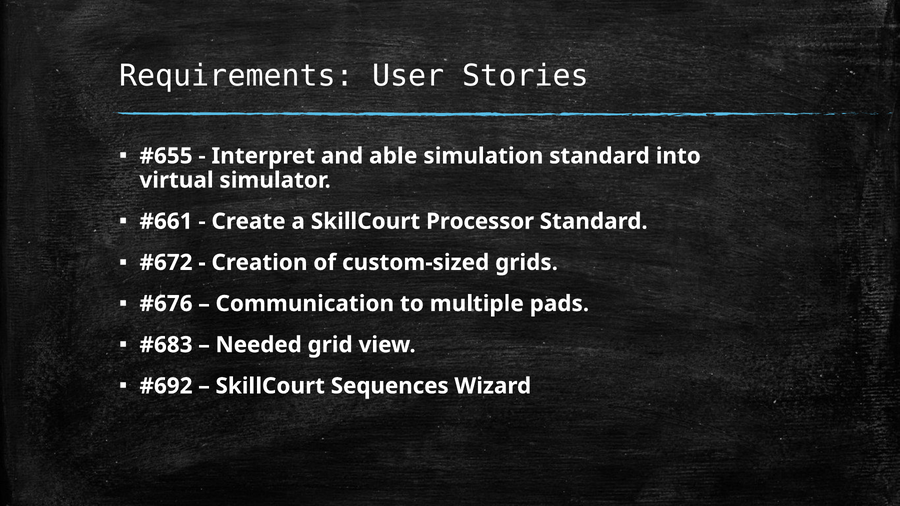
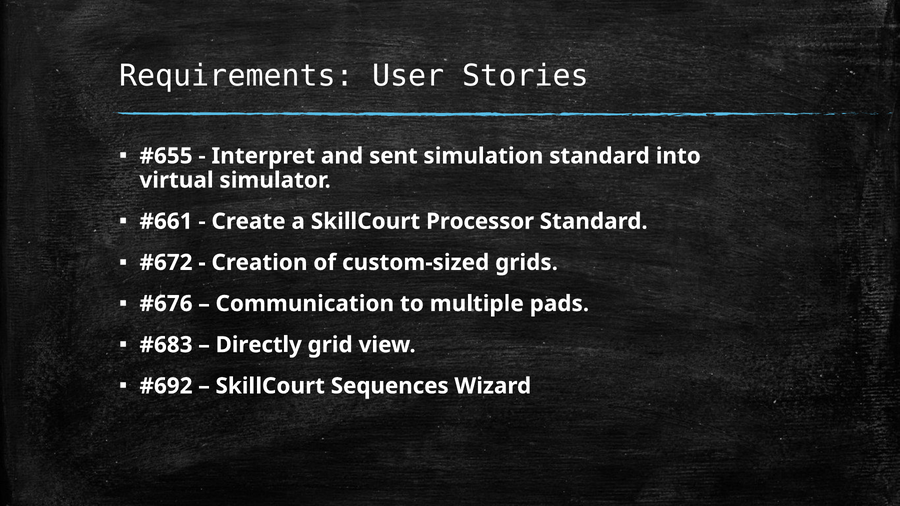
able: able -> sent
Needed: Needed -> Directly
